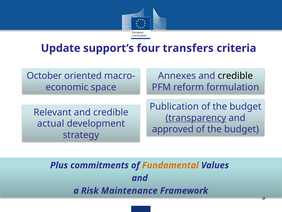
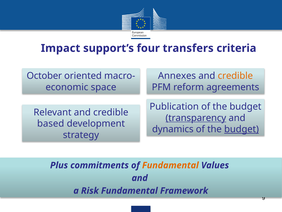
Update: Update -> Impact
credible at (235, 76) colour: black -> orange
formulation: formulation -> agreements
actual: actual -> based
approved: approved -> dynamics
budget at (242, 129) underline: none -> present
Risk Maintenance: Maintenance -> Fundamental
